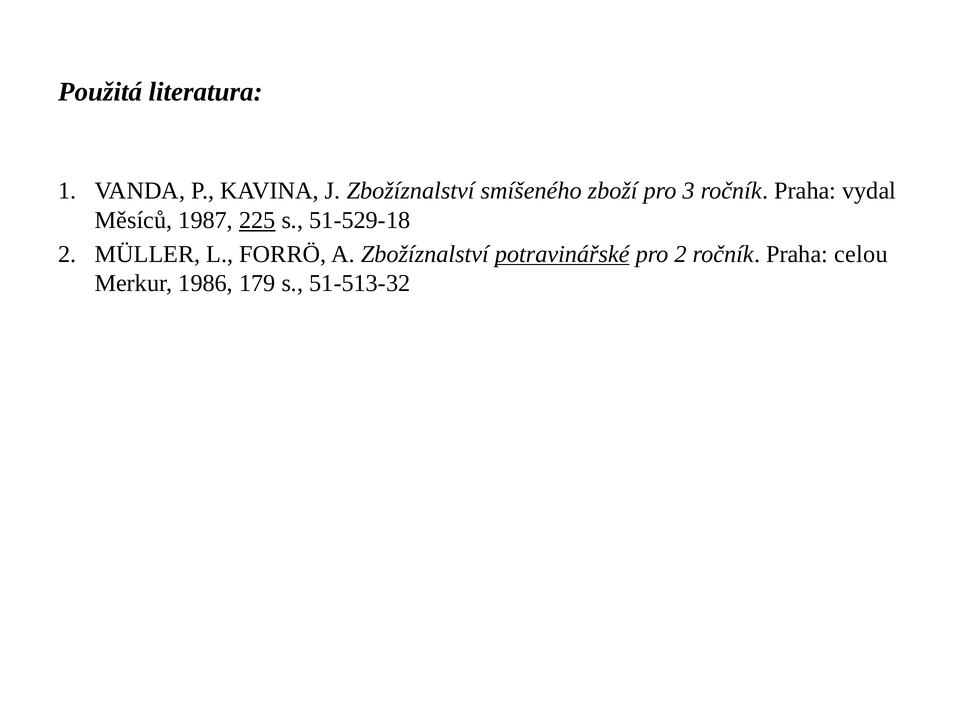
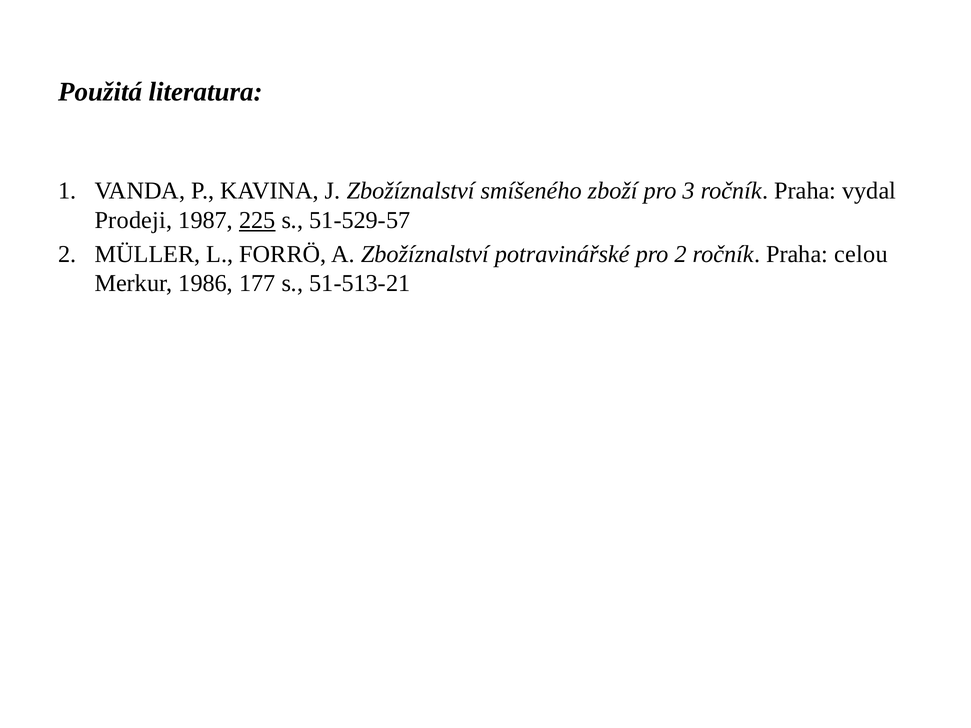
Měsíců: Měsíců -> Prodeji
51-529-18: 51-529-18 -> 51-529-57
potravinářské underline: present -> none
179: 179 -> 177
51-513-32: 51-513-32 -> 51-513-21
